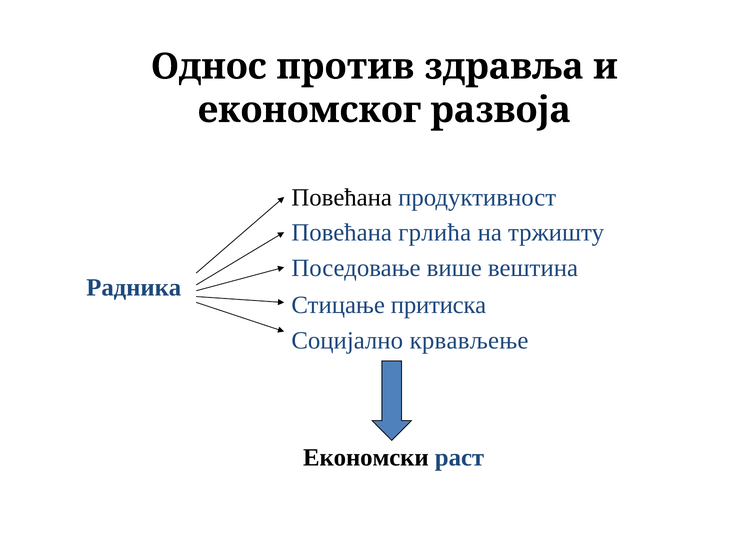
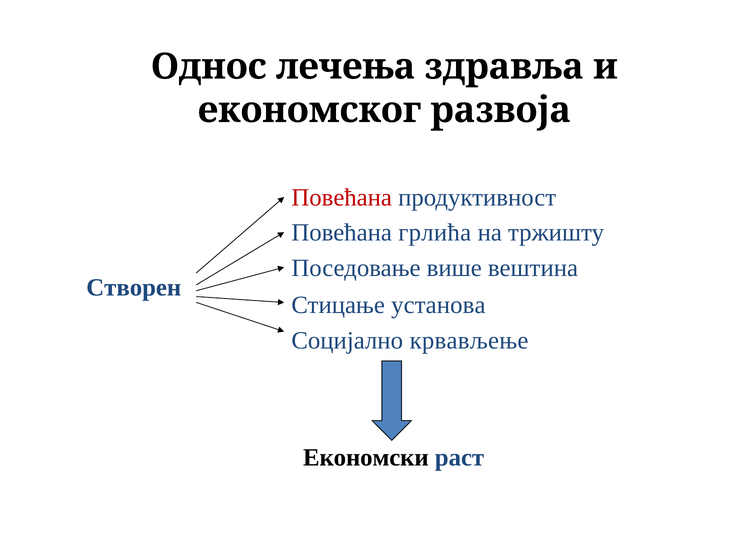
против: против -> лечења
Повећана at (342, 198) colour: black -> red
Радника: Радника -> Створен
притиска: притиска -> установа
